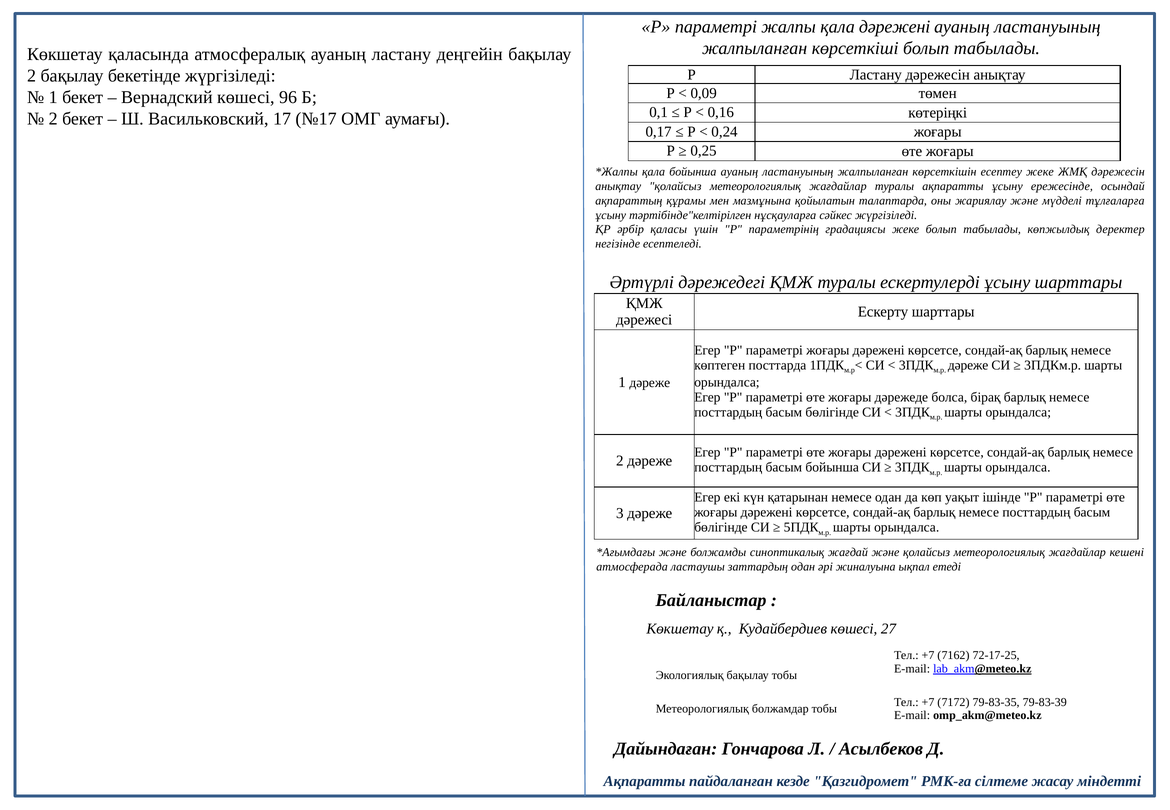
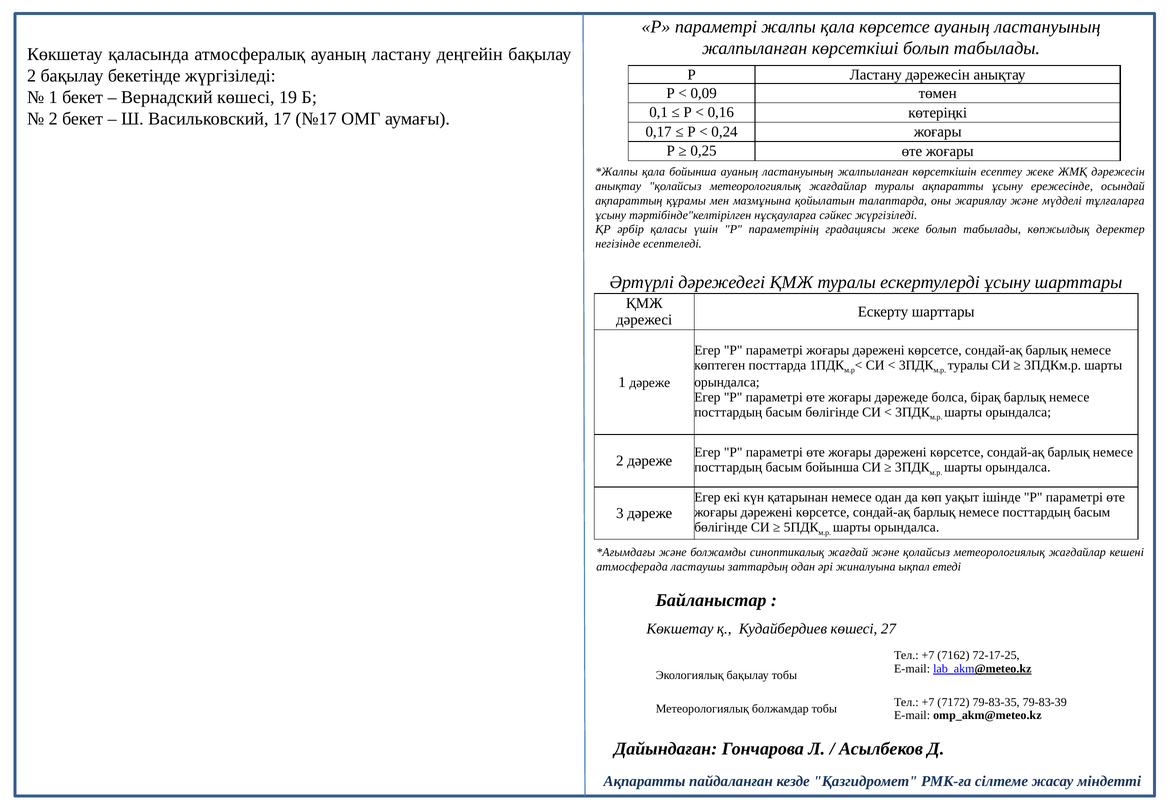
қала дәрежені: дәрежені -> көрсетсе
96: 96 -> 19
дәреже at (968, 365): дәреже -> туралы
